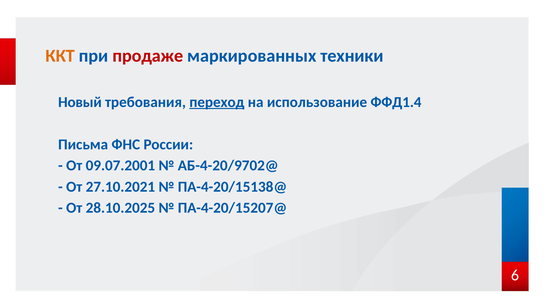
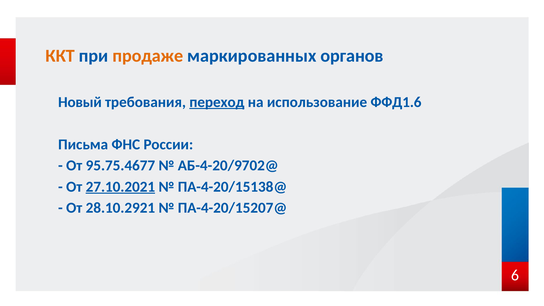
продаже colour: red -> orange
техники: техники -> органов
ФФД1.4: ФФД1.4 -> ФФД1.6
09.07.2001: 09.07.2001 -> 95.75.4677
27.10.2021 underline: none -> present
28.10.2025: 28.10.2025 -> 28.10.2921
